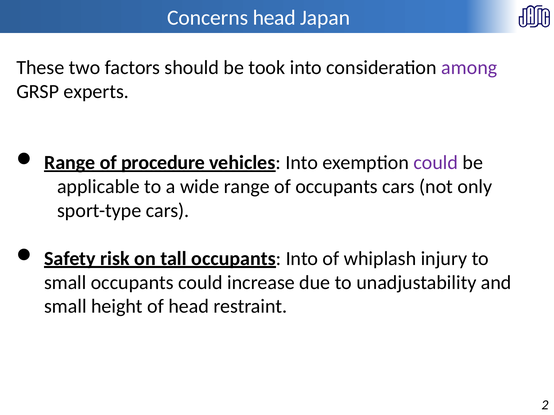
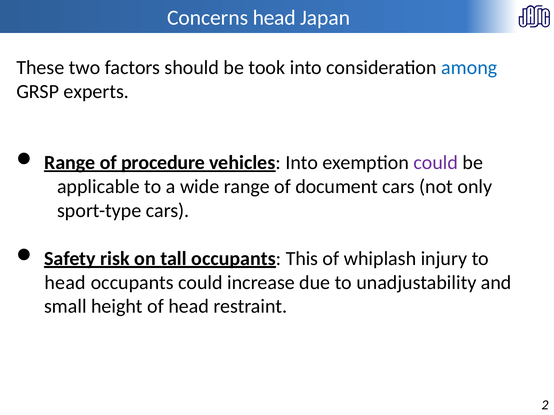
among colour: purple -> blue
of occupants: occupants -> document
occupants Into: Into -> This
small at (65, 283): small -> head
